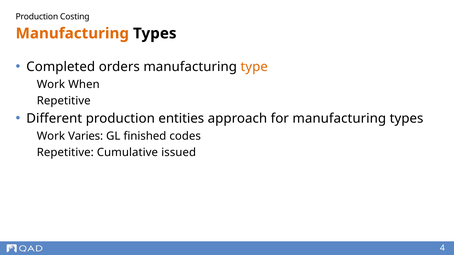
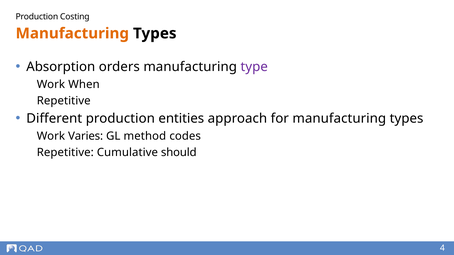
Completed: Completed -> Absorption
type colour: orange -> purple
finished: finished -> method
issued: issued -> should
